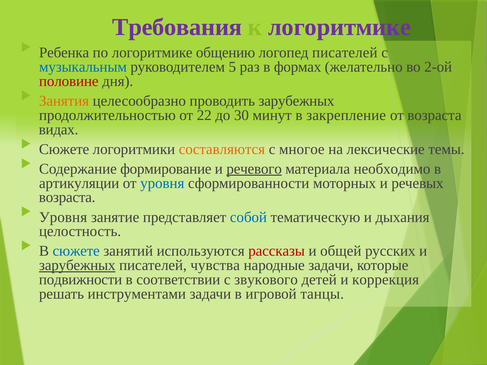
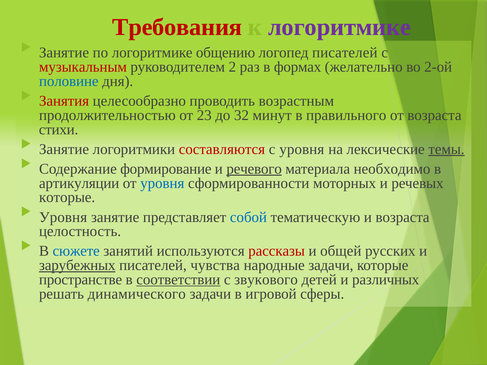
Требования colour: purple -> red
Ребенка at (64, 53): Ребенка -> Занятие
музыкальным colour: blue -> red
5: 5 -> 2
половине colour: red -> blue
Занятия colour: orange -> red
проводить зарубежных: зарубежных -> возрастным
22: 22 -> 23
30: 30 -> 32
закрепление: закрепление -> правильного
видах: видах -> стихи
Сюжете at (64, 149): Сюжете -> Занятие
составляются colour: orange -> red
с многое: многое -> уровня
темы underline: none -> present
возраста at (67, 198): возраста -> которые
и дыхания: дыхания -> возраста
подвижности: подвижности -> пространстве
соответствии underline: none -> present
коррекция: коррекция -> различных
инструментами: инструментами -> динамического
танцы: танцы -> сферы
